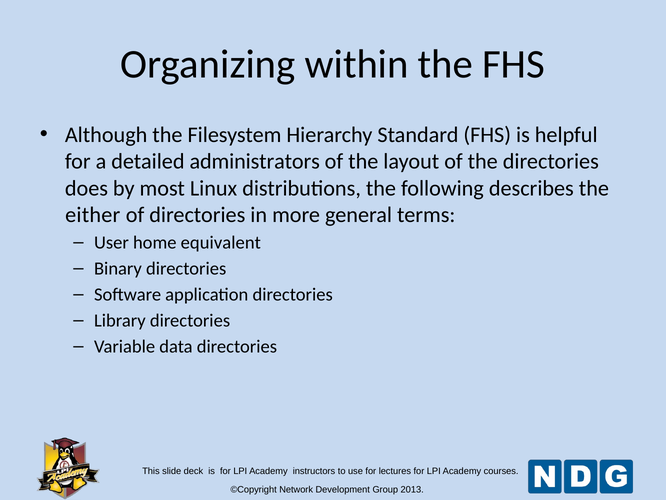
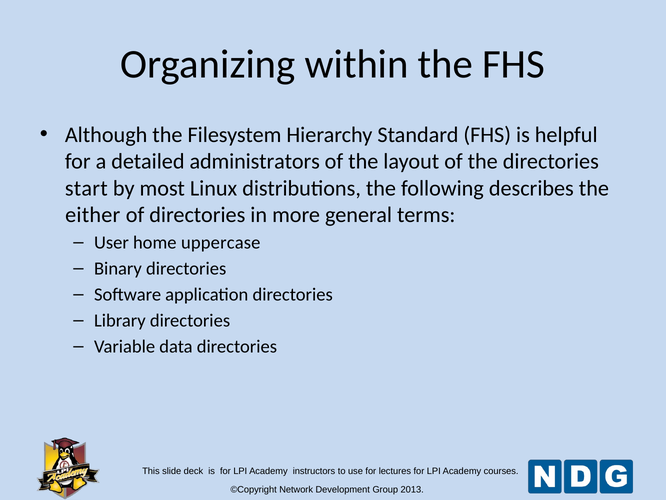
does: does -> start
equivalent: equivalent -> uppercase
